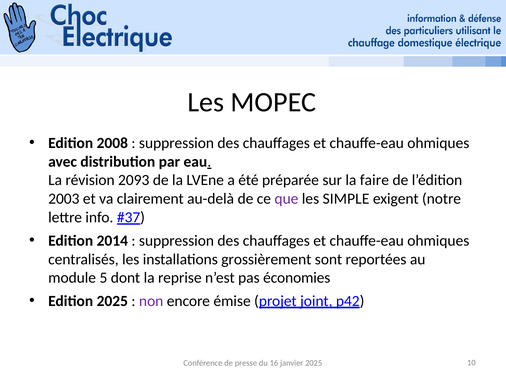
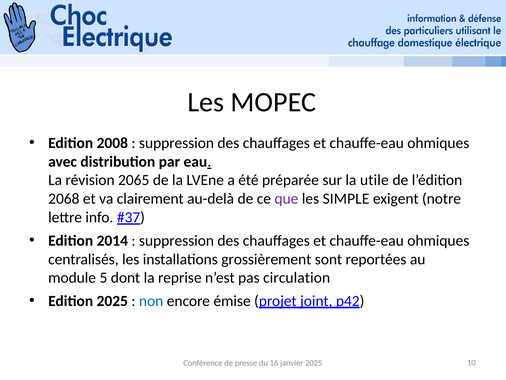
2093: 2093 -> 2065
faire: faire -> utile
2003: 2003 -> 2068
économies: économies -> circulation
non colour: purple -> blue
